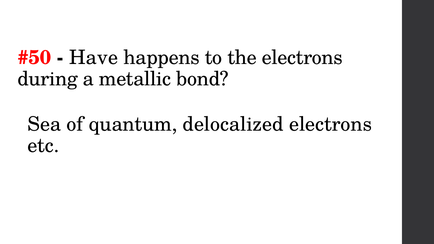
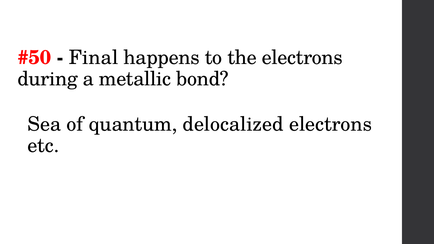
Have: Have -> Final
